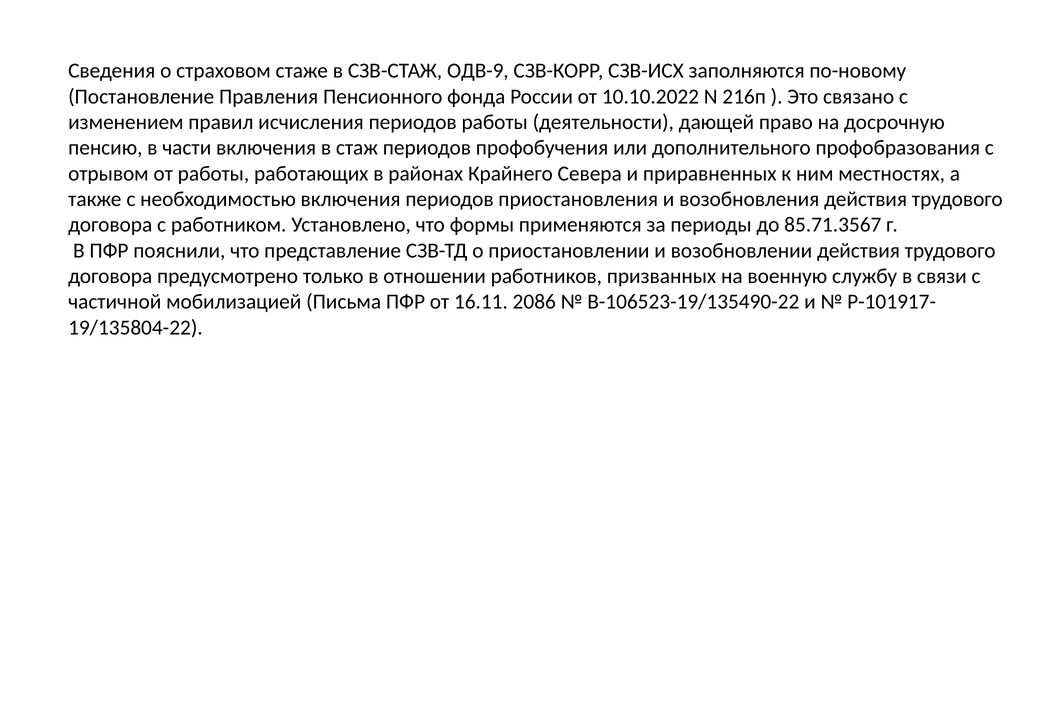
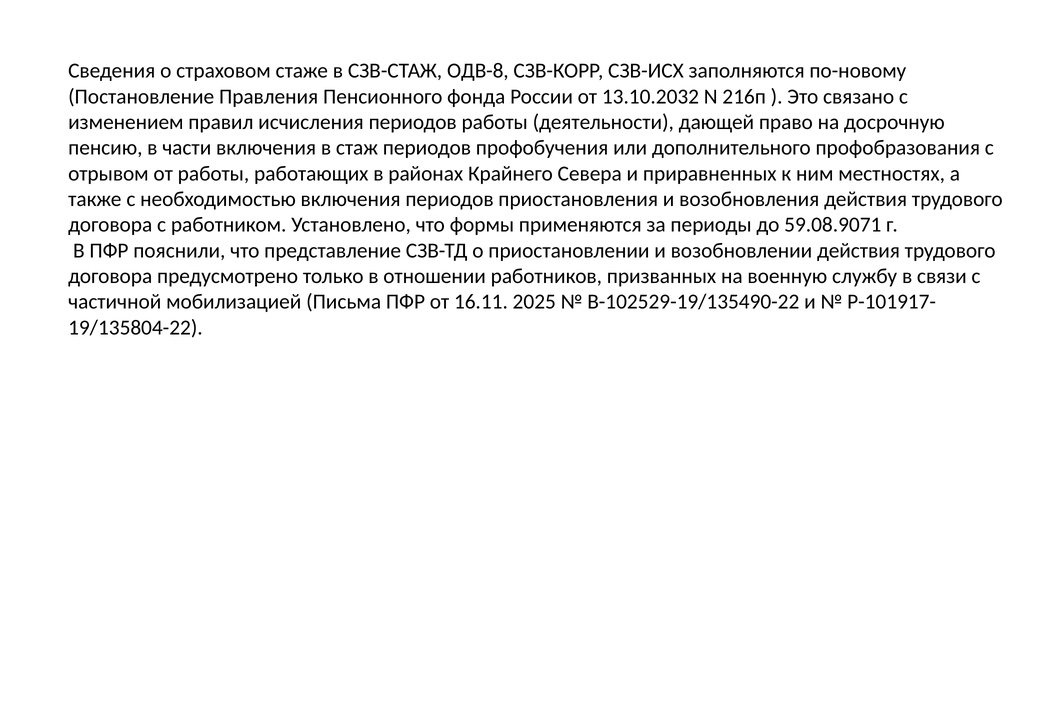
ОДВ-9: ОДВ-9 -> ОДВ-8
10.10.2022: 10.10.2022 -> 13.10.2032
85.71.3567: 85.71.3567 -> 59.08.9071
2086: 2086 -> 2025
В-106523-19/135490-22: В-106523-19/135490-22 -> В-102529-19/135490-22
